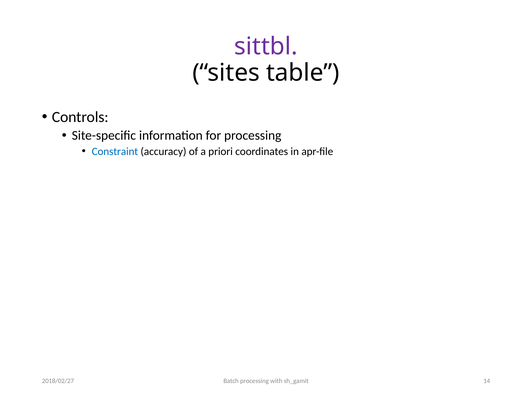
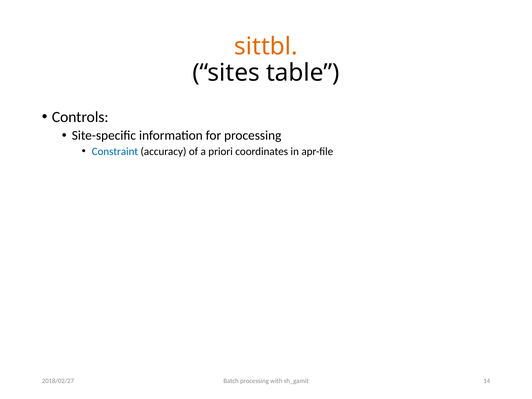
sittbl colour: purple -> orange
